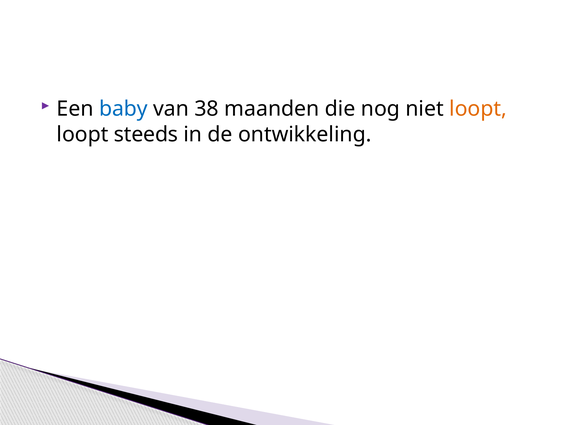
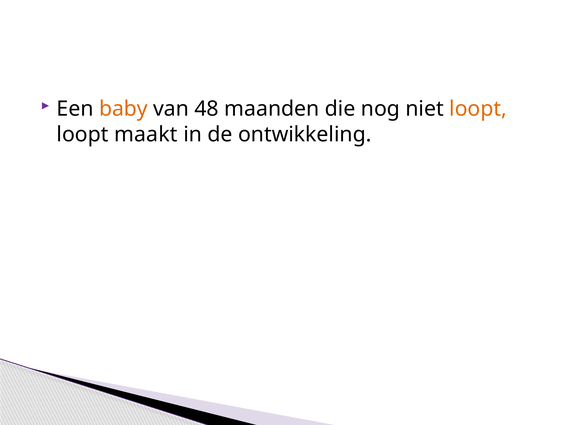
baby colour: blue -> orange
38: 38 -> 48
steeds: steeds -> maakt
